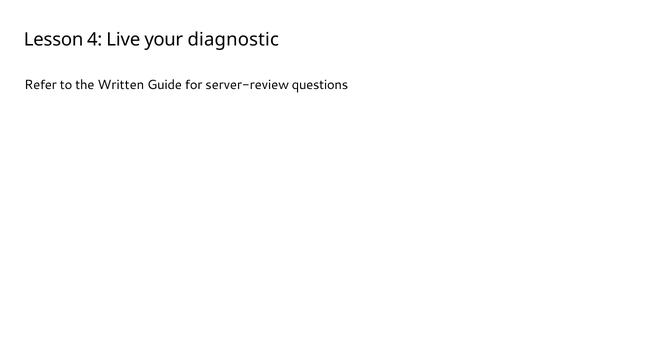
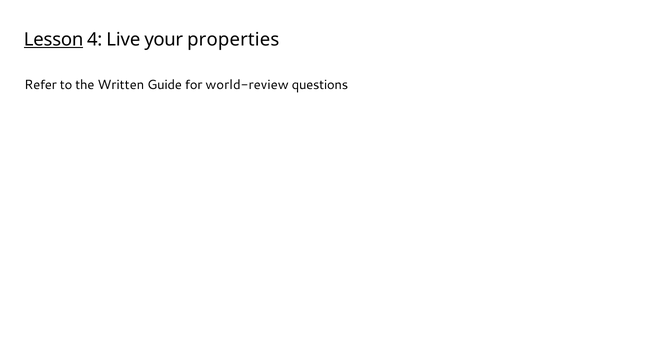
Lesson underline: none -> present
diagnostic: diagnostic -> properties
server-review: server-review -> world-review
